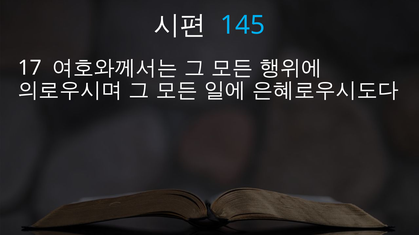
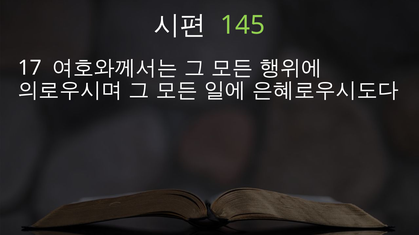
145 colour: light blue -> light green
